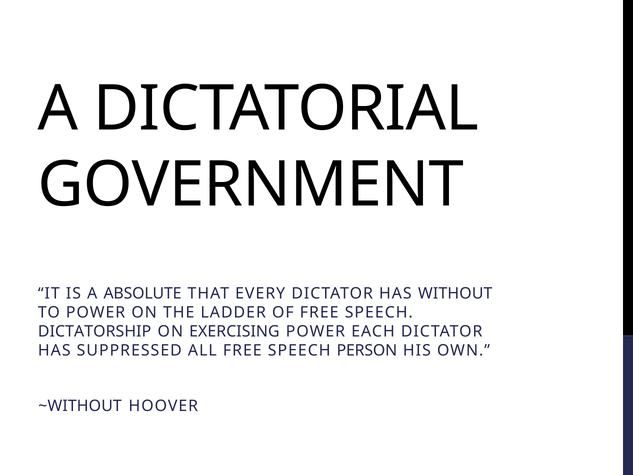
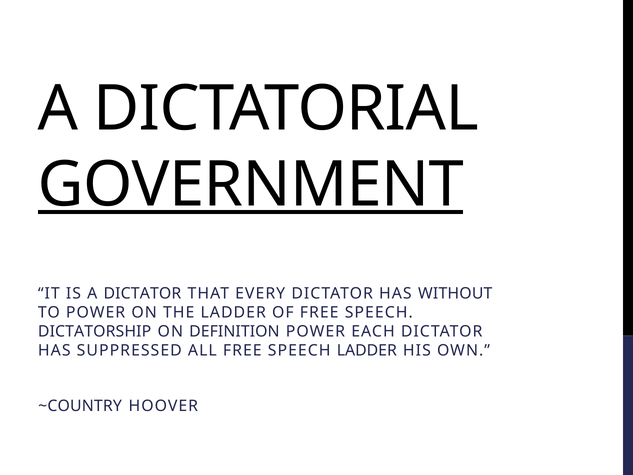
GOVERNMENT underline: none -> present
A ABSOLUTE: ABSOLUTE -> DICTATOR
EXERCISING: EXERCISING -> DEFINITION
SPEECH PERSON: PERSON -> LADDER
~WITHOUT: ~WITHOUT -> ~COUNTRY
